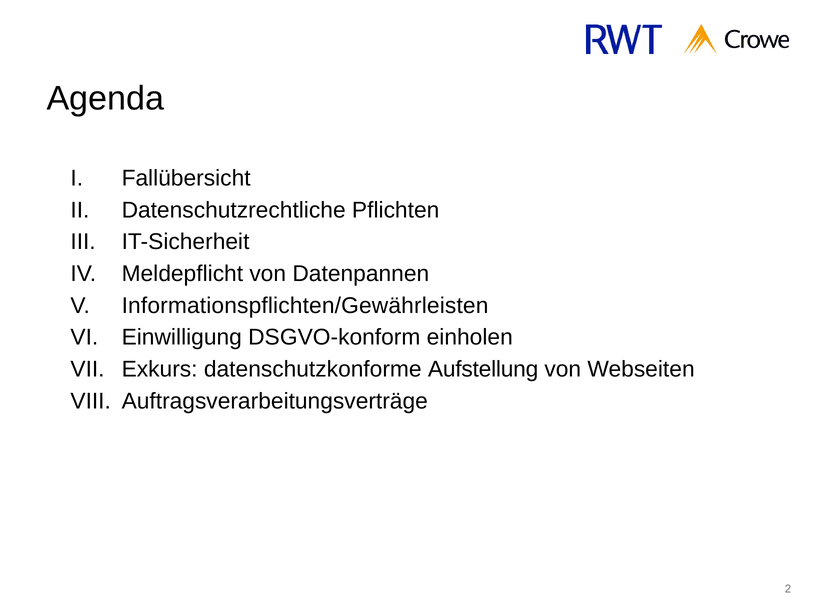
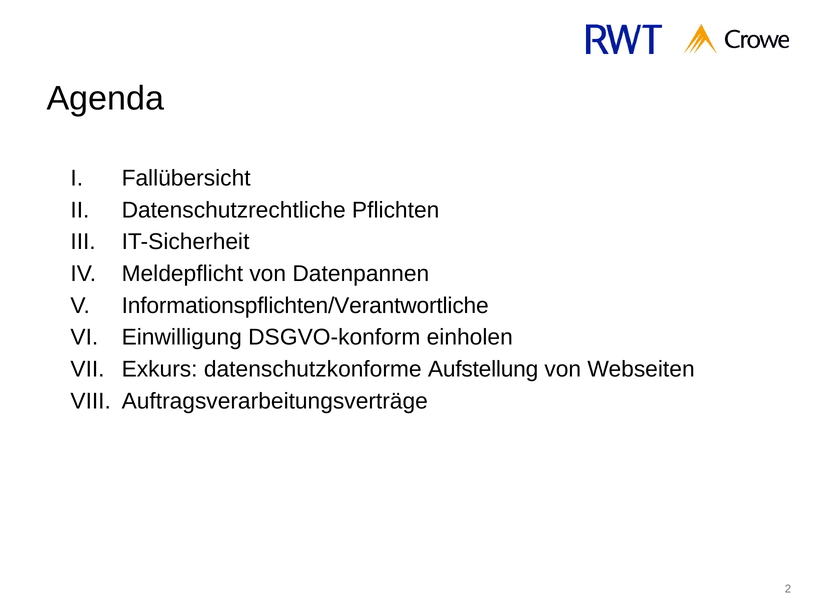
Informationspflichten/Gewährleisten: Informationspflichten/Gewährleisten -> Informationspflichten/Verantwortliche
